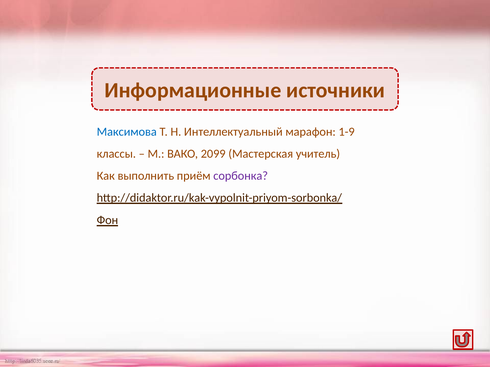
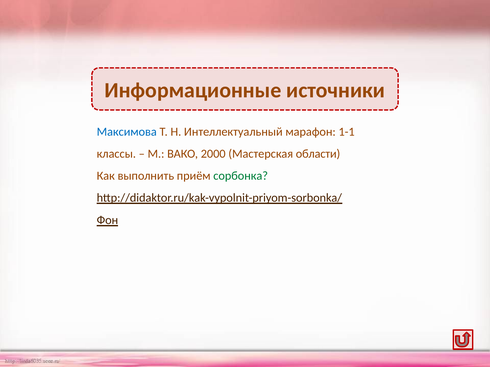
1-9: 1-9 -> 1-1
2099: 2099 -> 2000
учитель: учитель -> области
сорбонка colour: purple -> green
